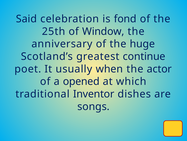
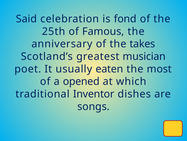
Window: Window -> Famous
huge: huge -> takes
continue: continue -> musician
when: when -> eaten
actor: actor -> most
